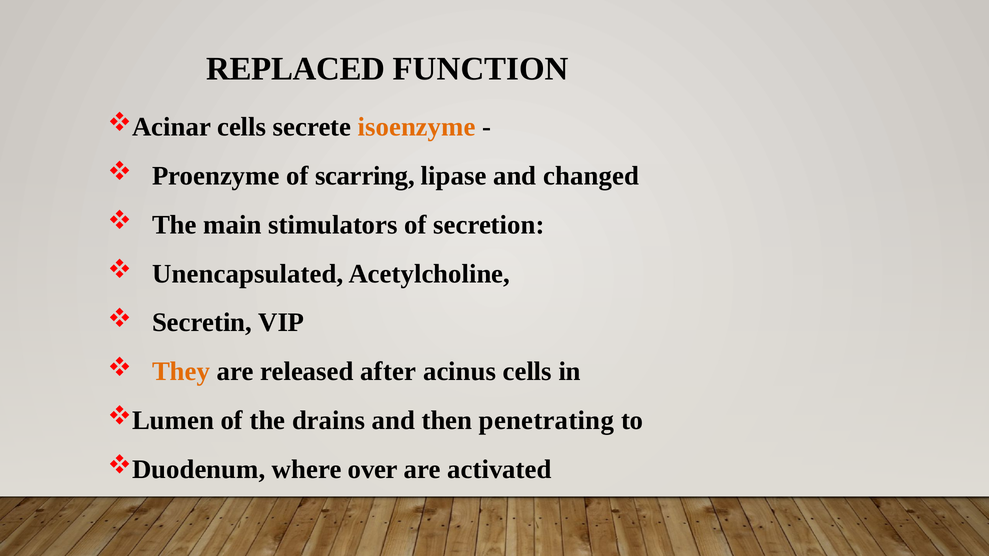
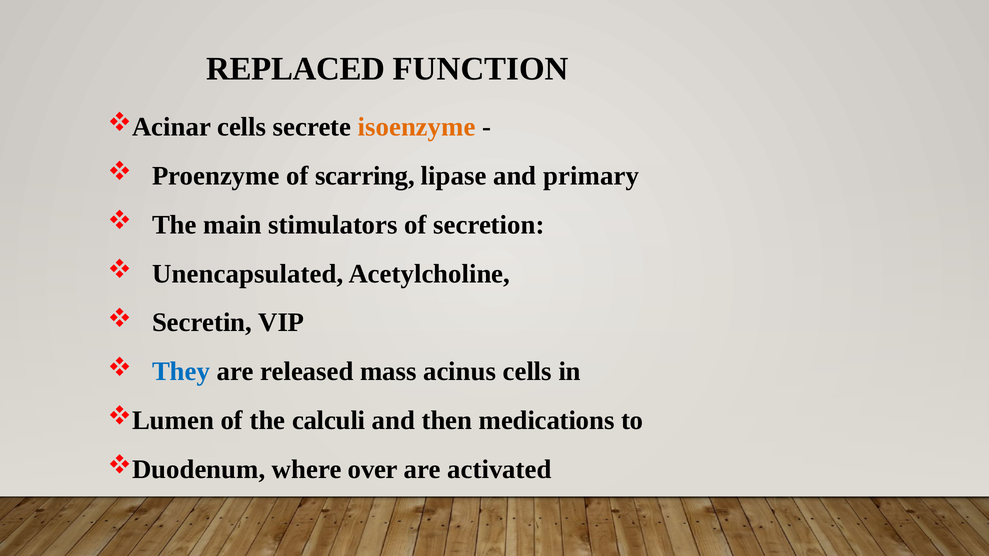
changed: changed -> primary
They colour: orange -> blue
after: after -> mass
drains: drains -> calculi
penetrating: penetrating -> medications
